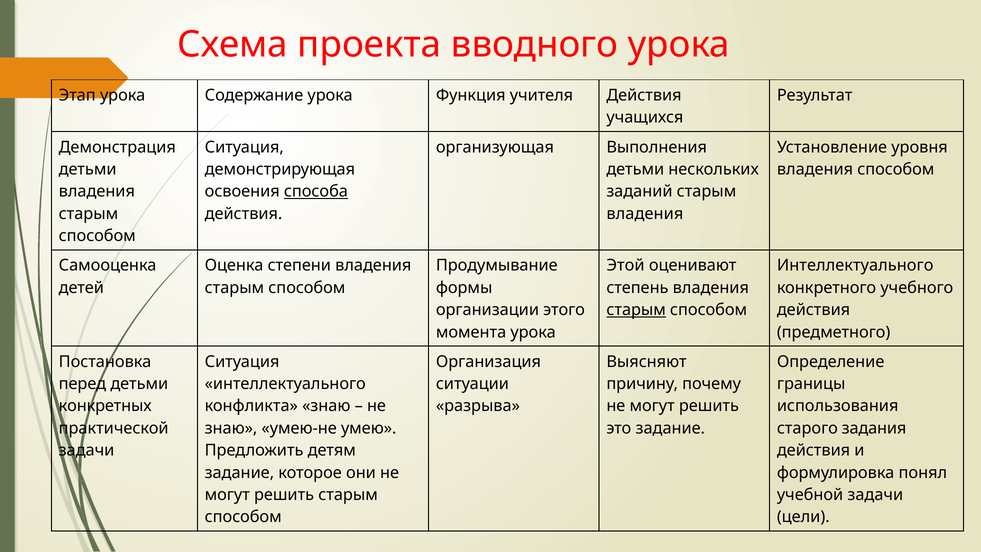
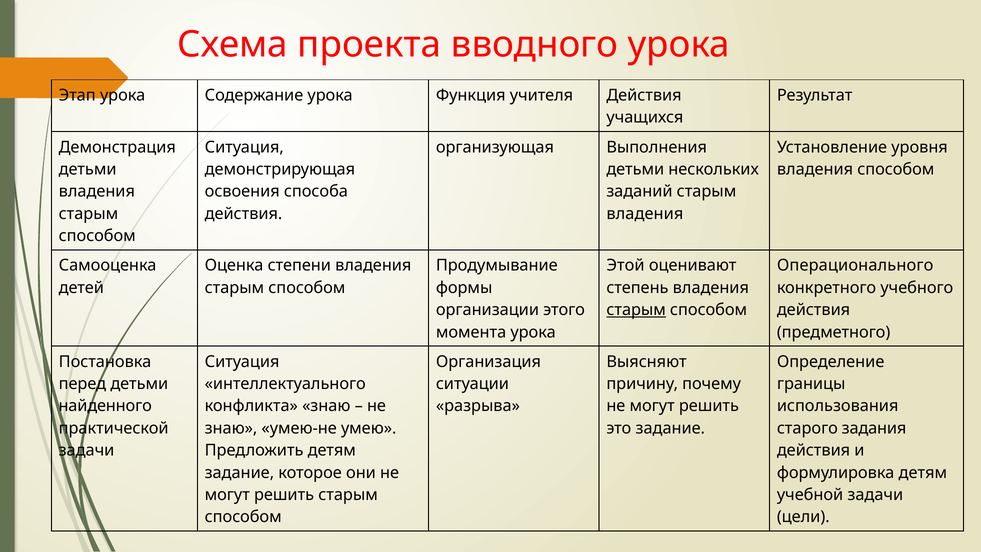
способа underline: present -> none
Интеллектуального at (855, 265): Интеллектуального -> Операционального
конкретных: конкретных -> найденного
формулировка понял: понял -> детям
